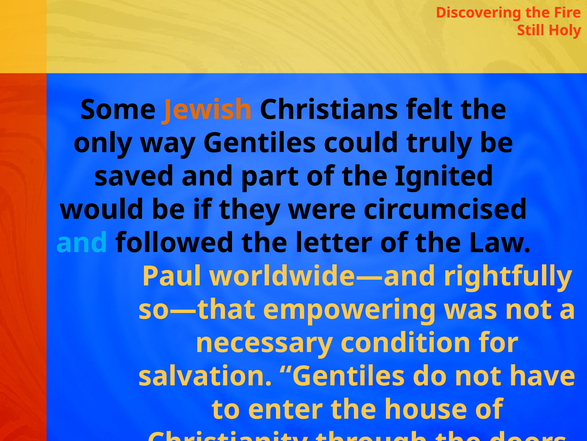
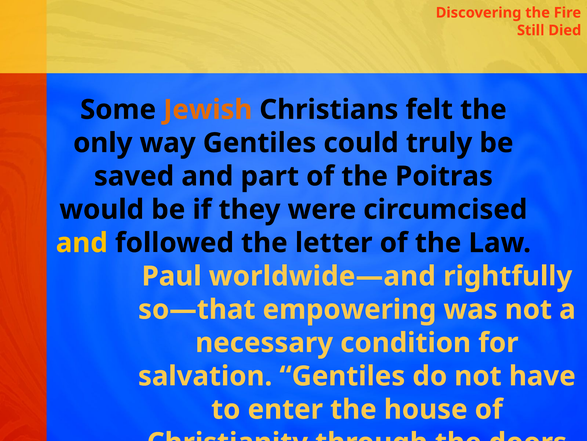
Holy: Holy -> Died
Ignited: Ignited -> Poitras
and at (82, 243) colour: light blue -> yellow
